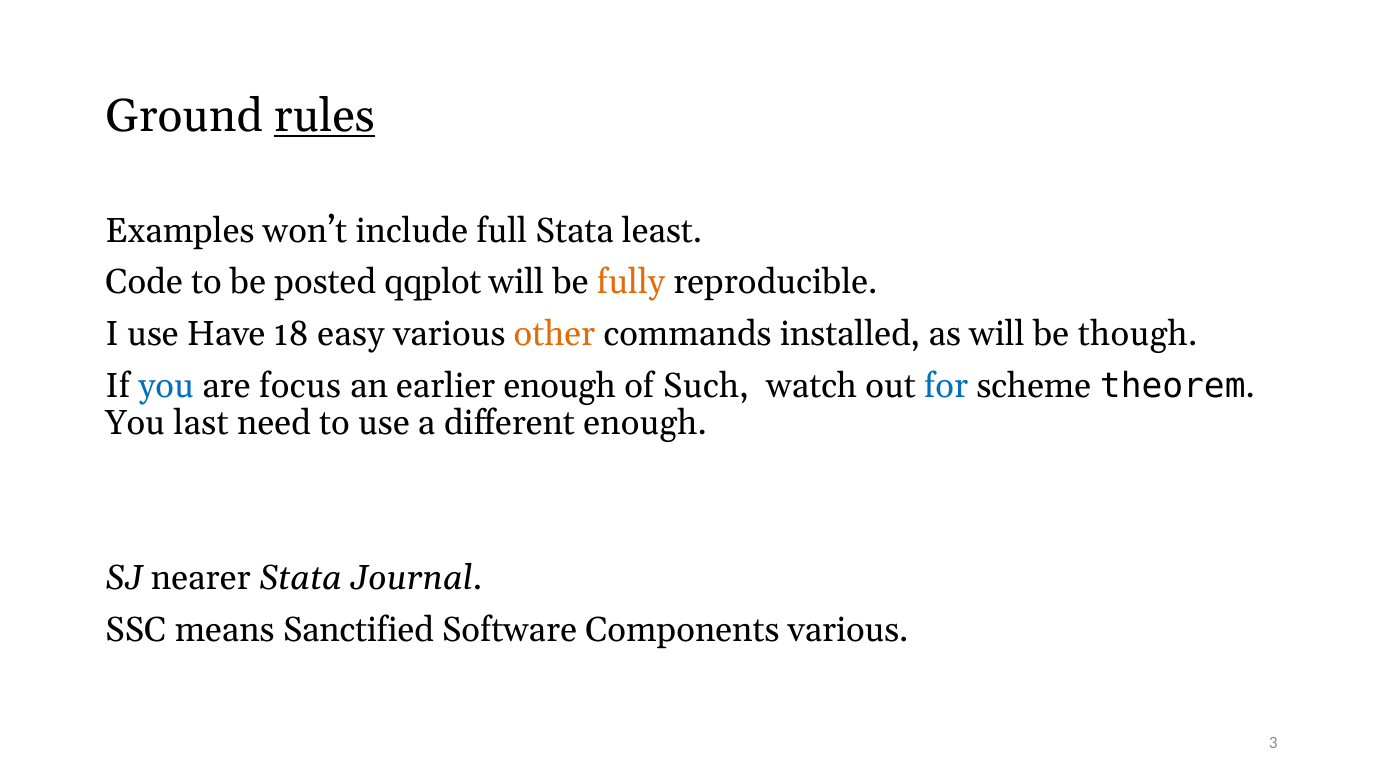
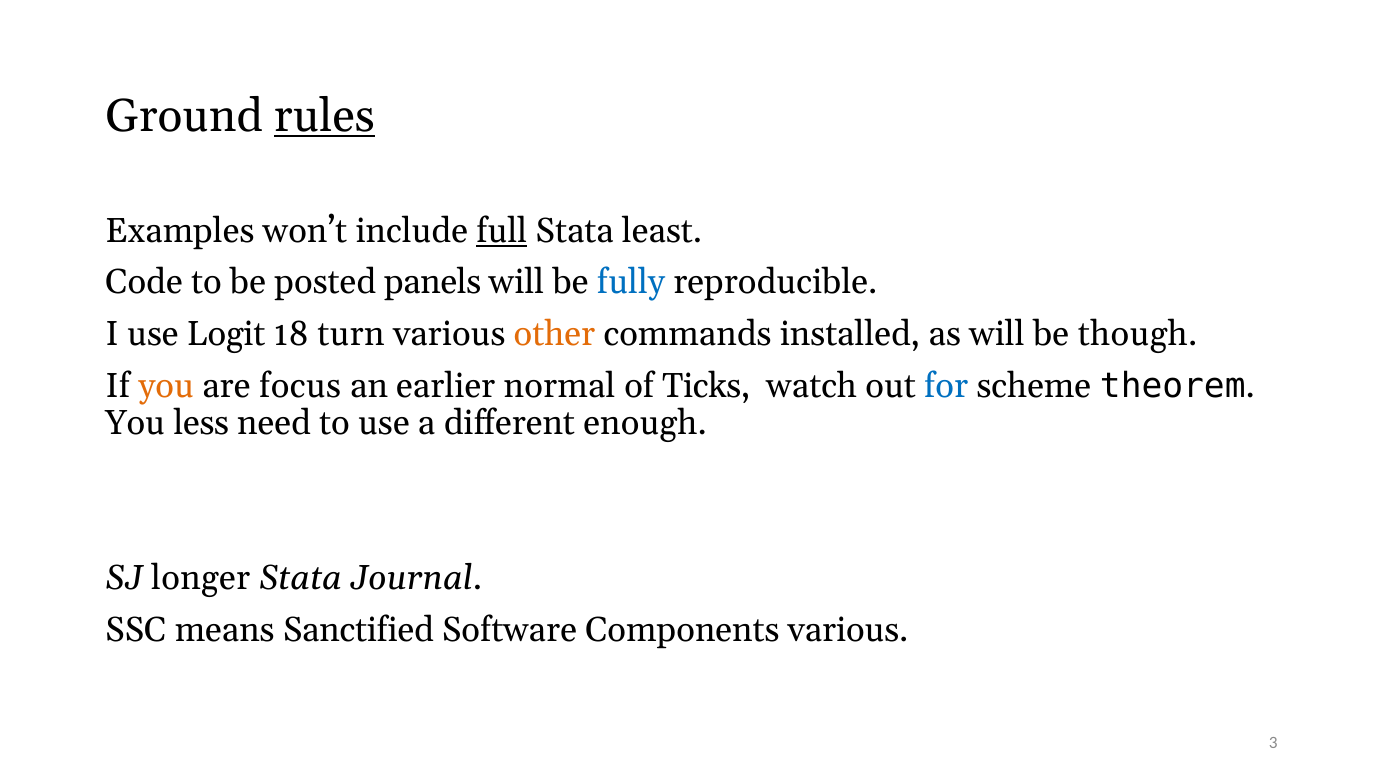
full underline: none -> present
qqplot: qqplot -> panels
fully colour: orange -> blue
Have: Have -> Logit
easy: easy -> turn
you at (166, 386) colour: blue -> orange
earlier enough: enough -> normal
Such: Such -> Ticks
last: last -> less
nearer: nearer -> longer
